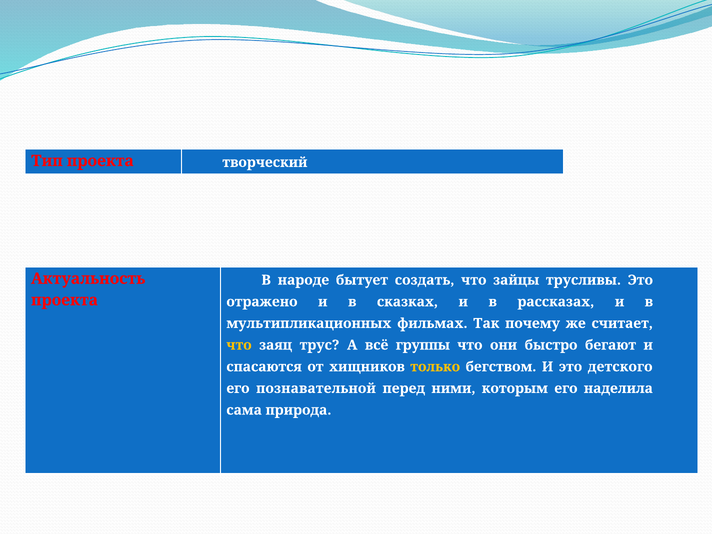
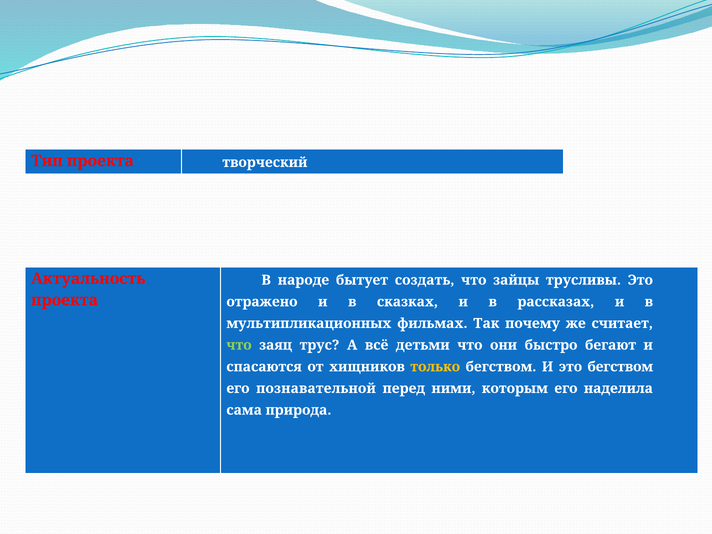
что at (239, 345) colour: yellow -> light green
группы: группы -> детьми
это детского: детского -> бегством
